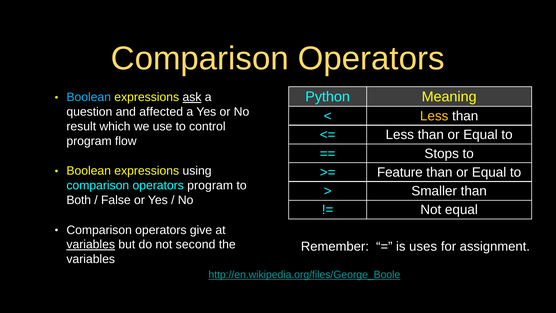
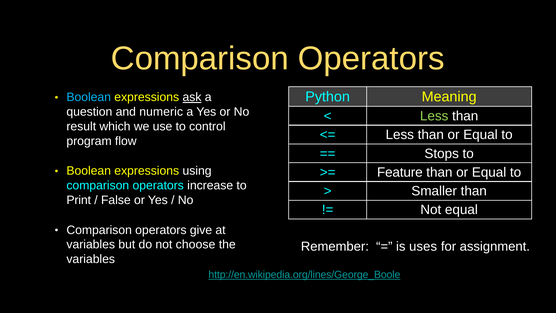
affected: affected -> numeric
Less at (434, 116) colour: yellow -> light green
operators program: program -> increase
Both: Both -> Print
variables at (91, 244) underline: present -> none
second: second -> choose
http://en.wikipedia.org/files/George_Boole: http://en.wikipedia.org/files/George_Boole -> http://en.wikipedia.org/lines/George_Boole
